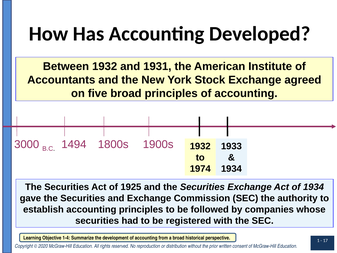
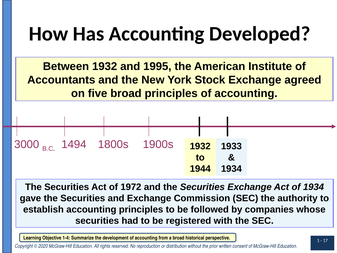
1931: 1931 -> 1995
1974: 1974 -> 1944
1925: 1925 -> 1972
